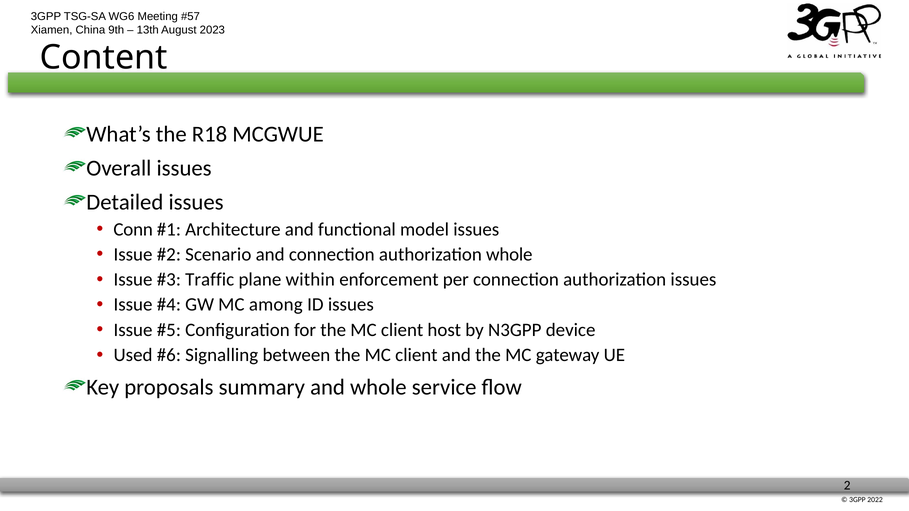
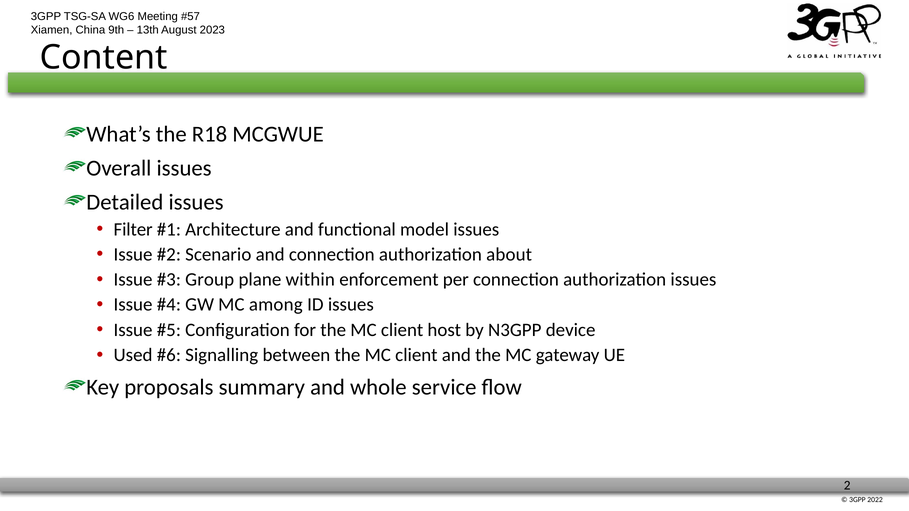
Conn: Conn -> Filter
authorization whole: whole -> about
Traffic: Traffic -> Group
